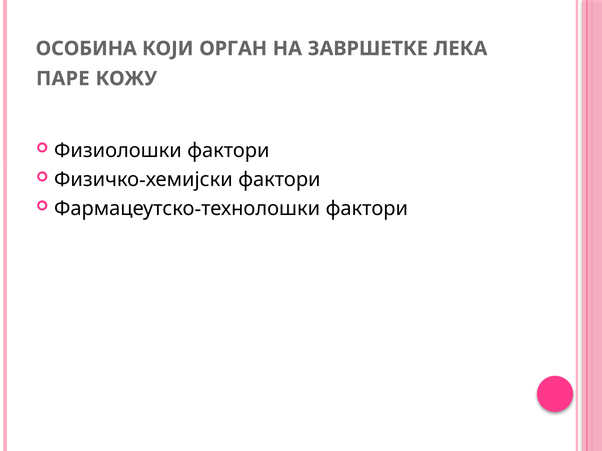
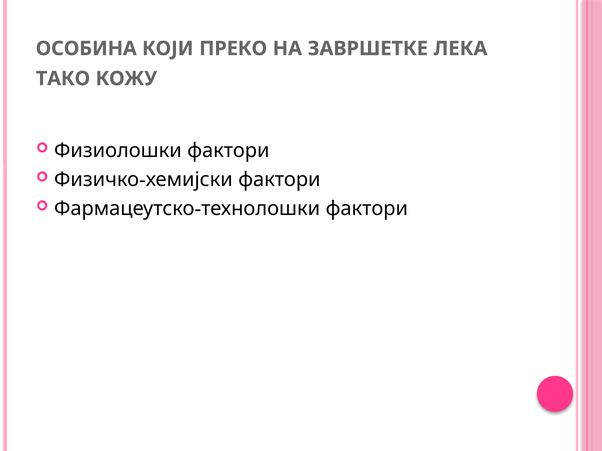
ОРГАН: ОРГАН -> ПРЕКО
ПАРЕ: ПАРЕ -> ТАКО
